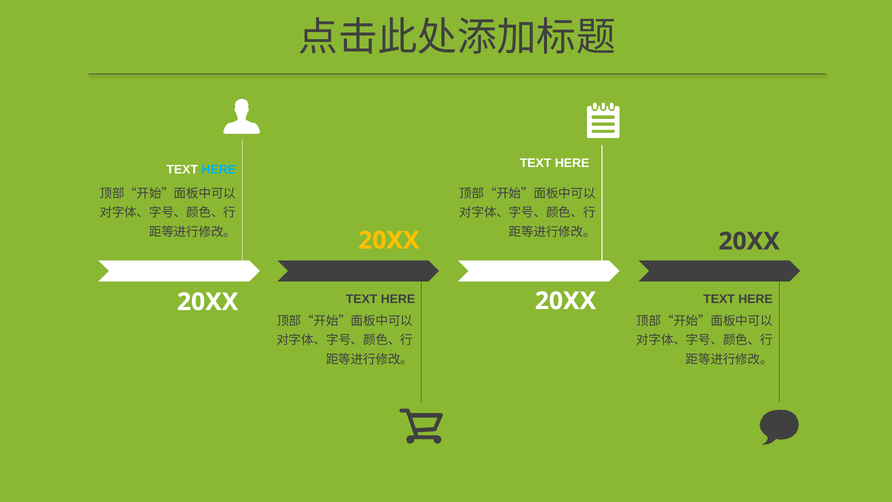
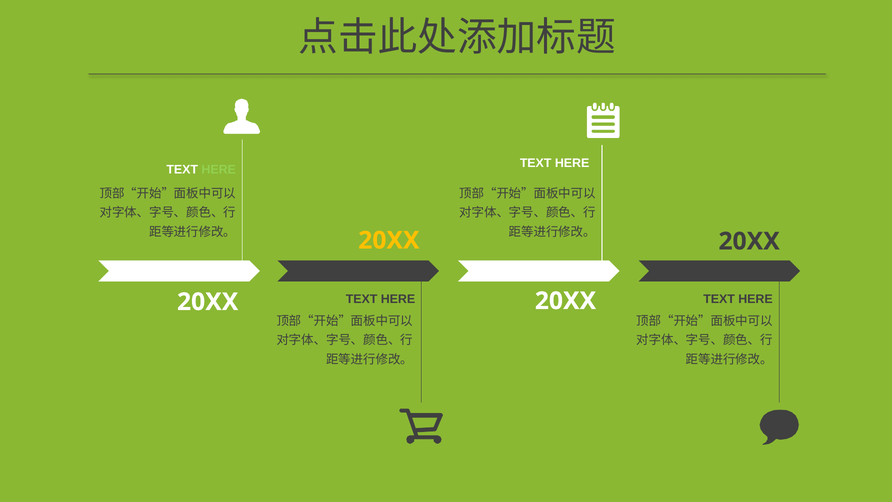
HERE at (219, 170) colour: light blue -> light green
